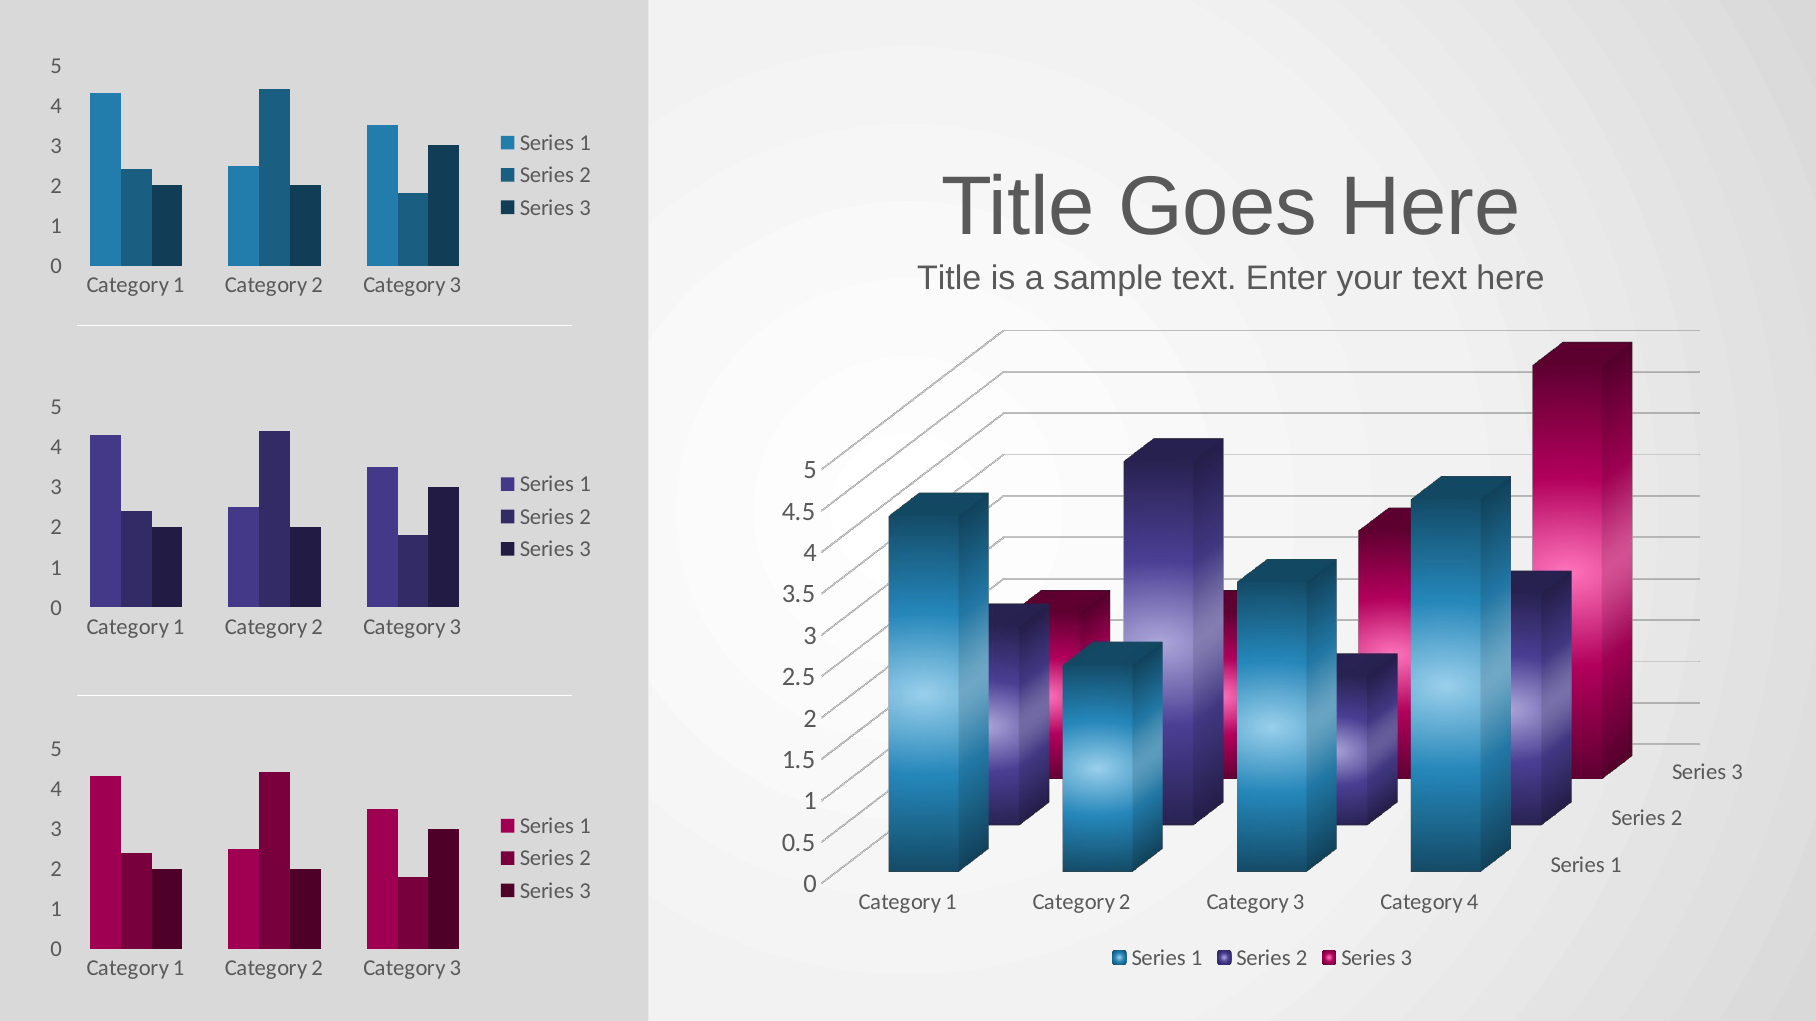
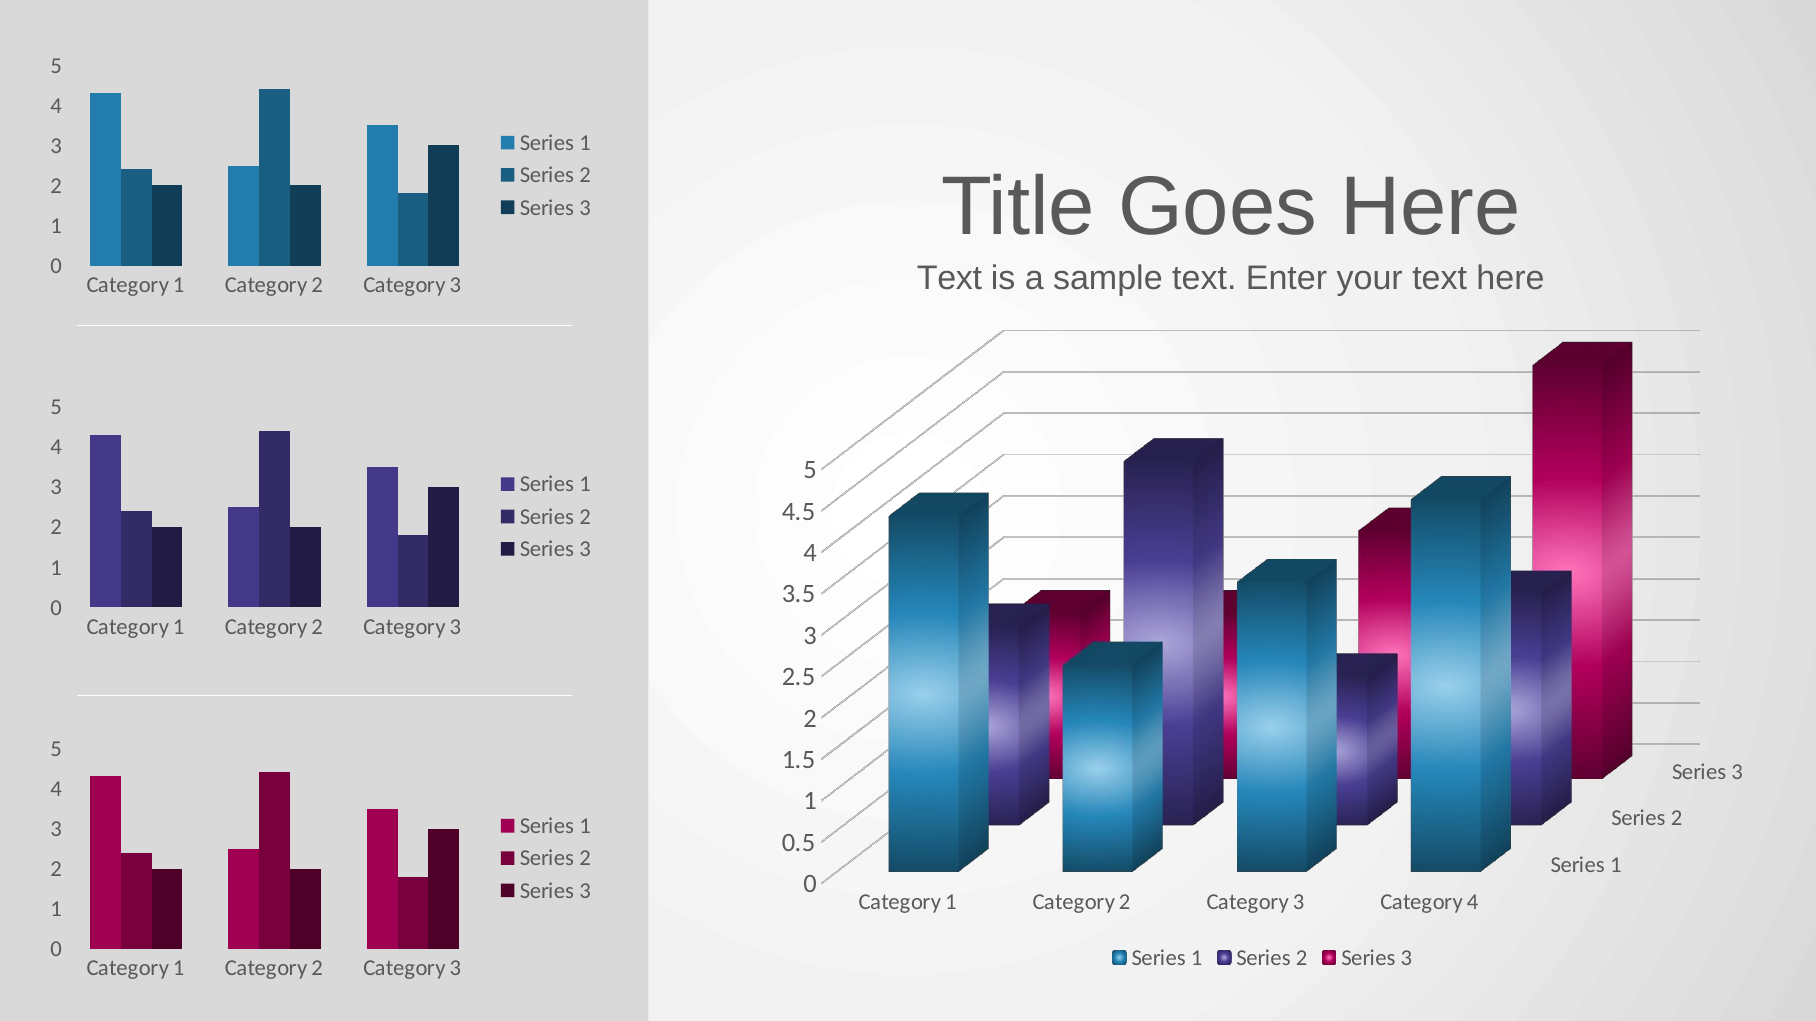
Title at (949, 278): Title -> Text
